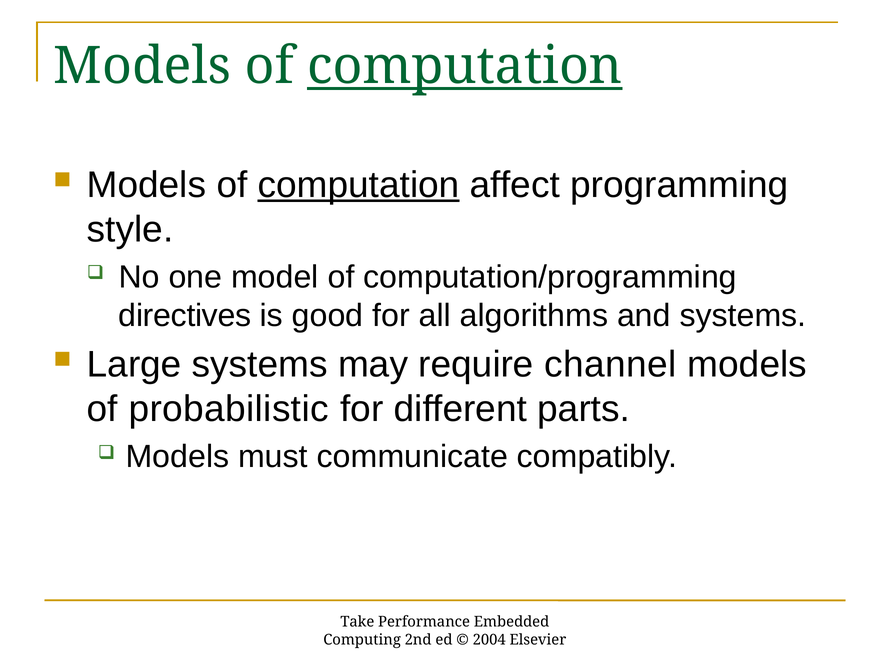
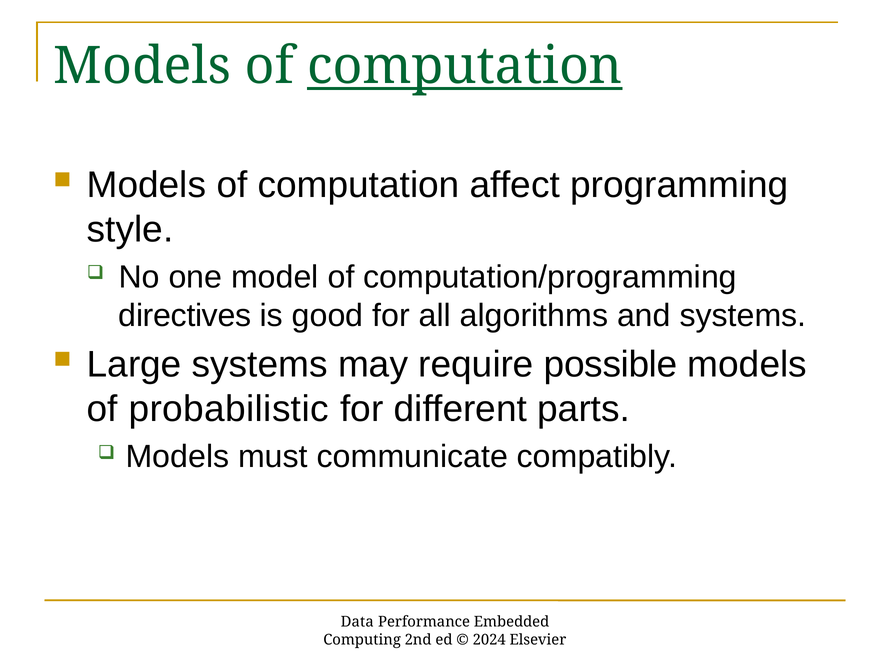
computation at (359, 185) underline: present -> none
channel: channel -> possible
Take: Take -> Data
2004: 2004 -> 2024
